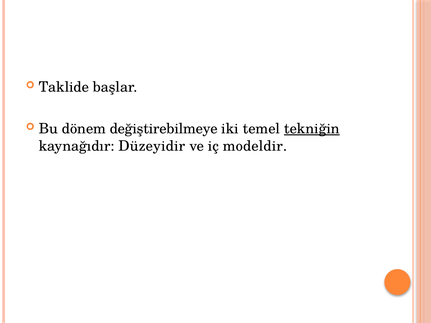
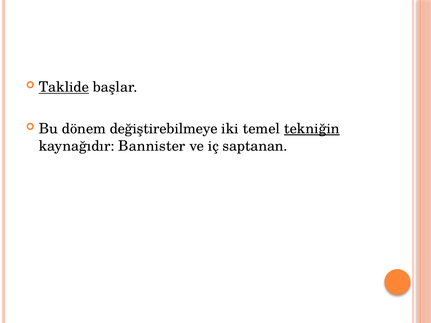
Taklide underline: none -> present
Düzeyidir: Düzeyidir -> Bannister
modeldir: modeldir -> saptanan
